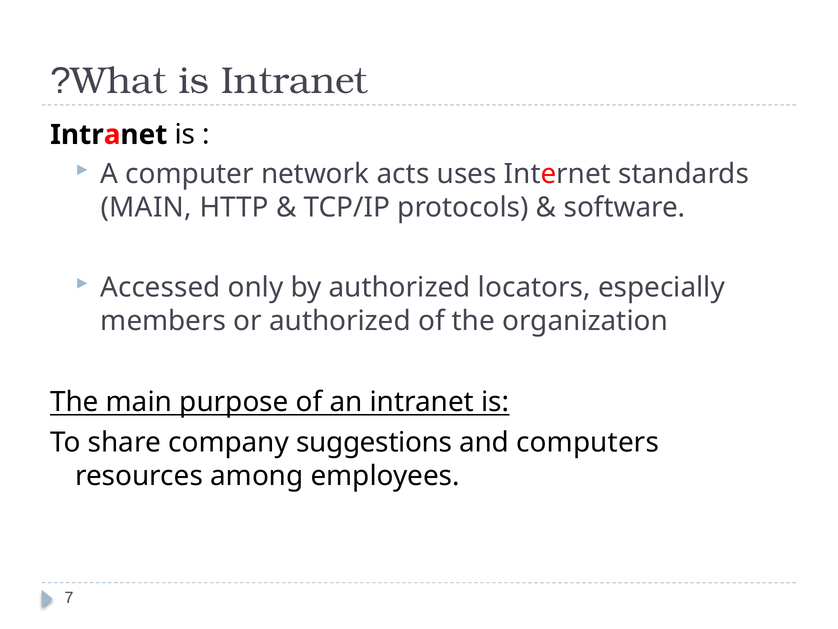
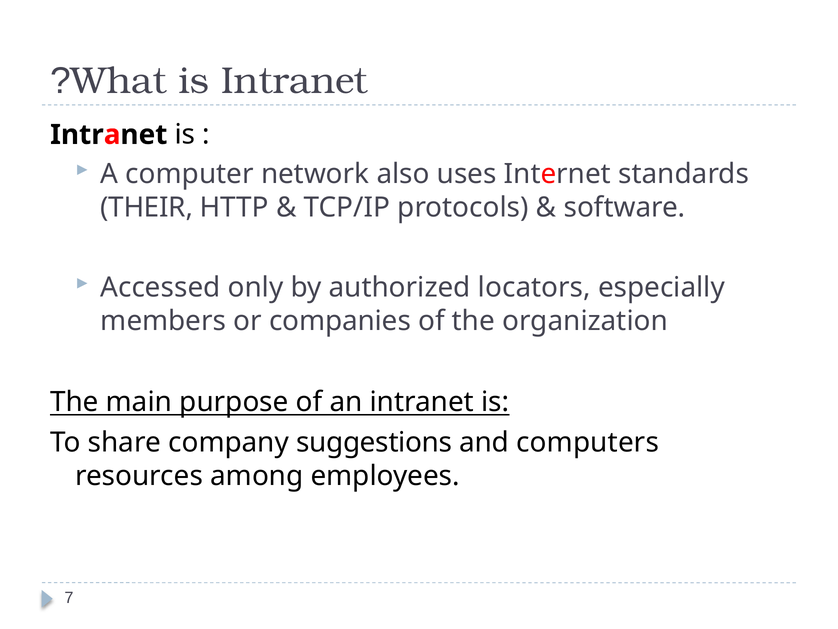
acts: acts -> also
MAIN at (146, 207): MAIN -> THEIR
or authorized: authorized -> companies
